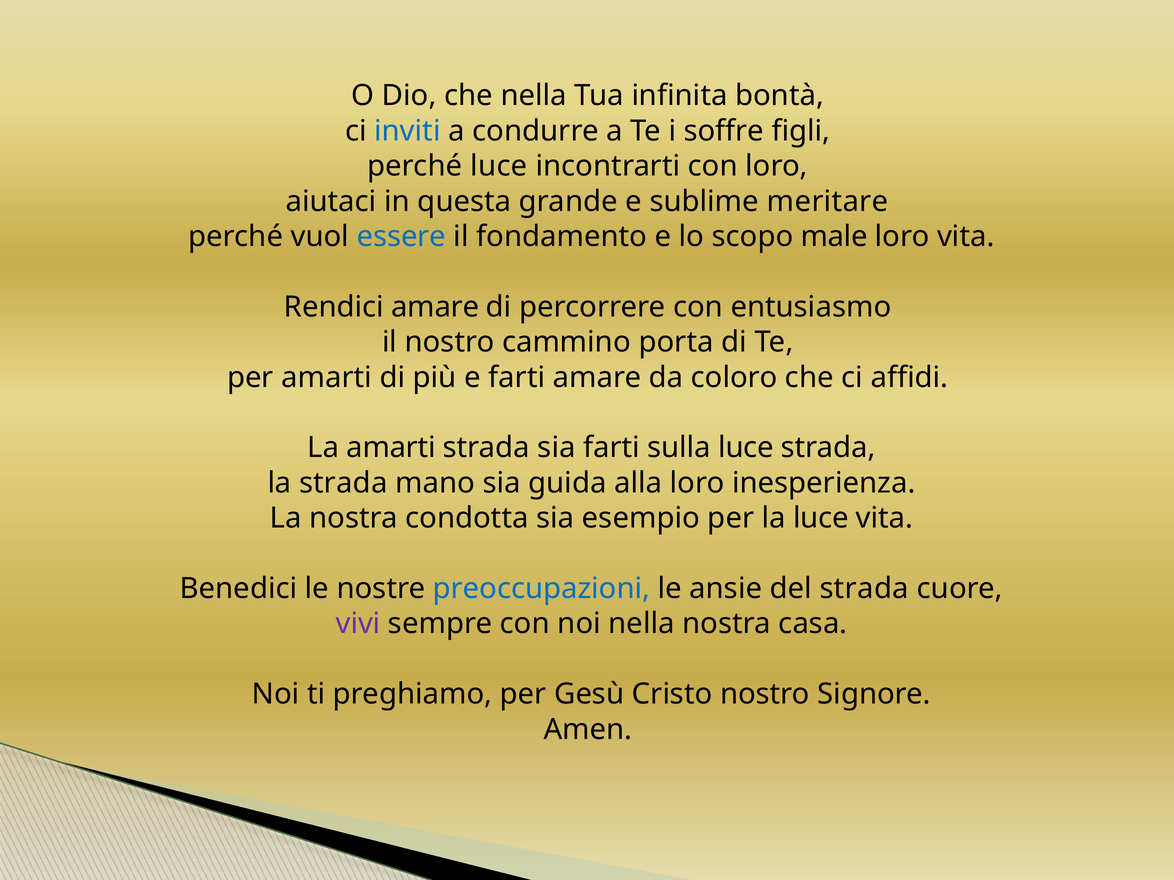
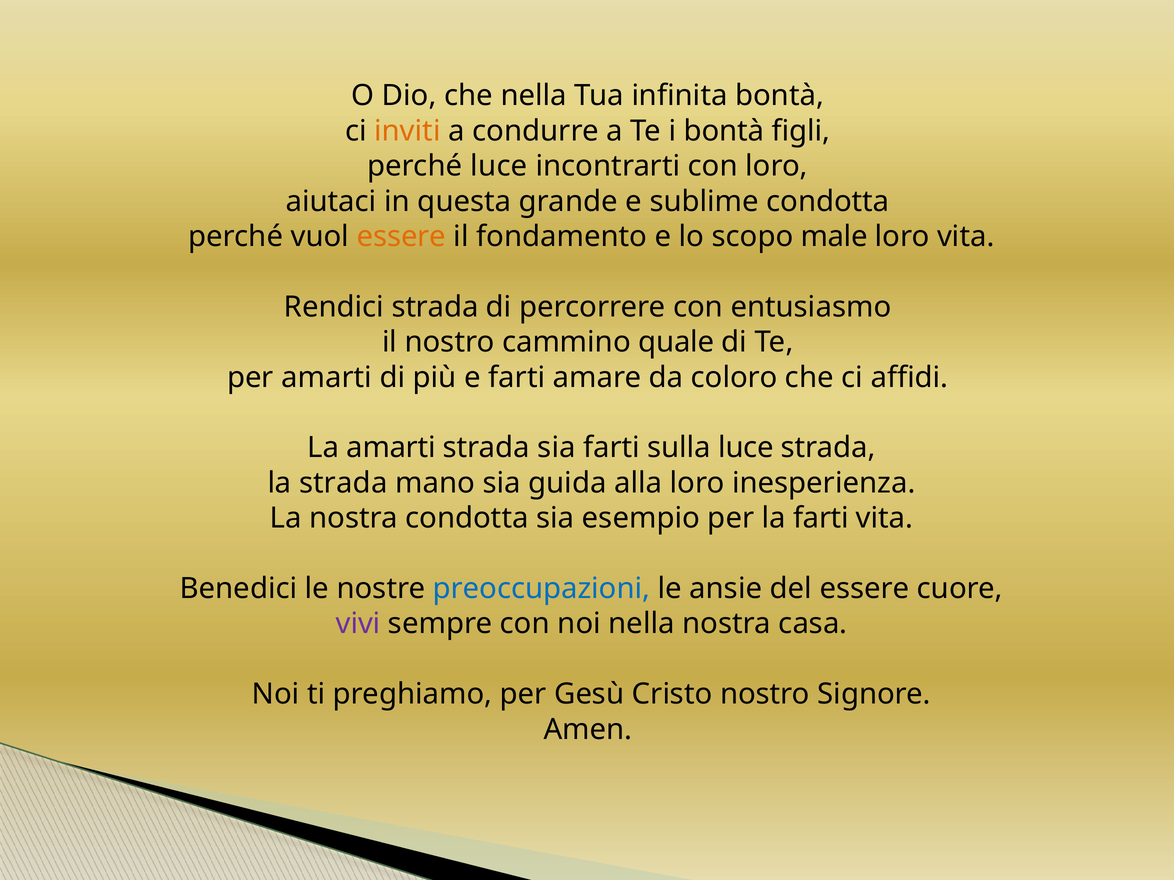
inviti colour: blue -> orange
i soffre: soffre -> bontà
sublime meritare: meritare -> condotta
essere at (401, 237) colour: blue -> orange
Rendici amare: amare -> strada
porta: porta -> quale
la luce: luce -> farti
del strada: strada -> essere
